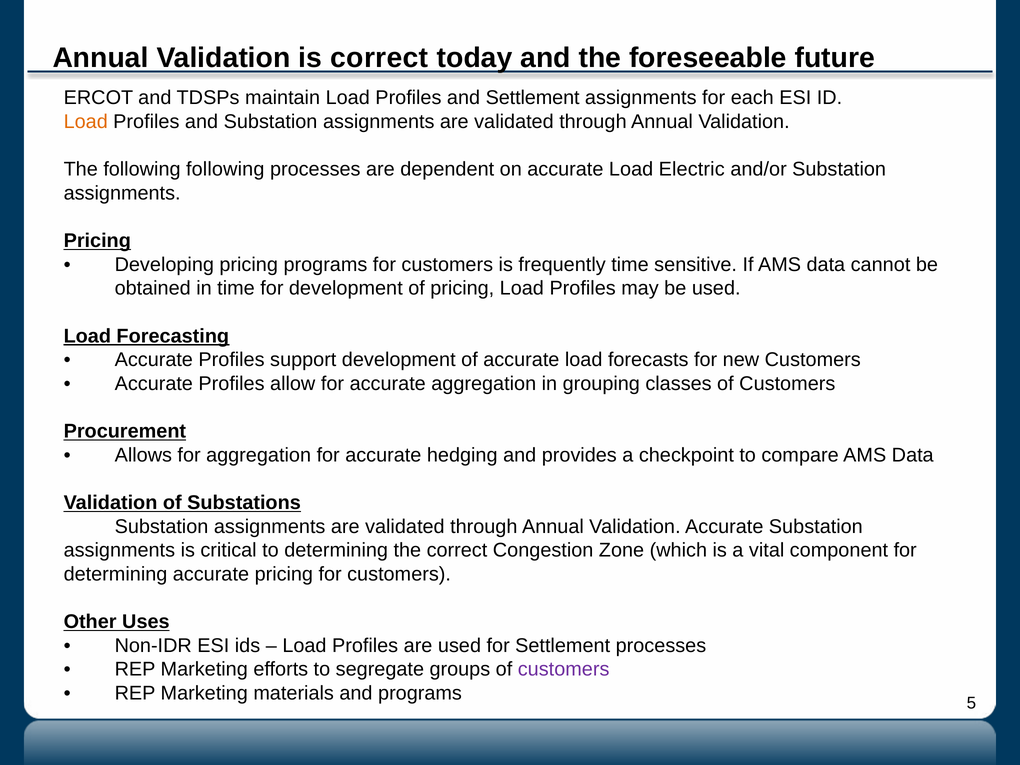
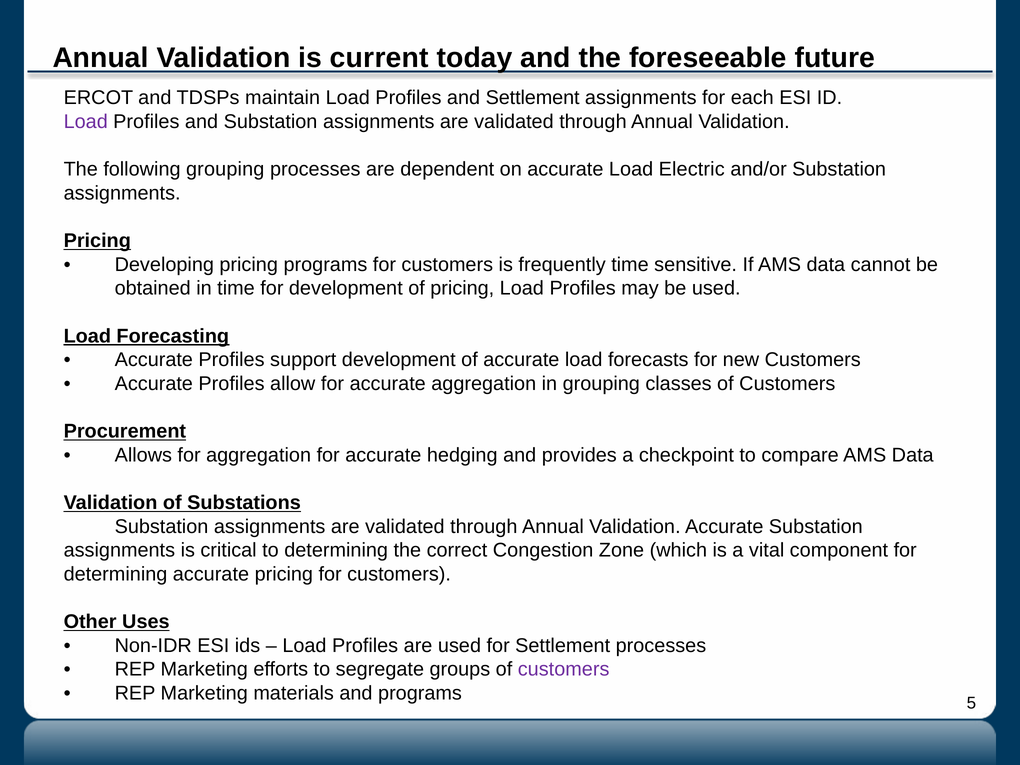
is correct: correct -> current
Load at (86, 122) colour: orange -> purple
following following: following -> grouping
